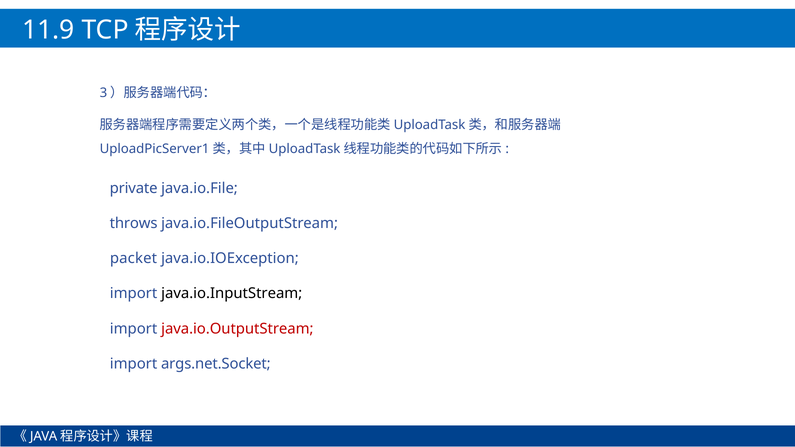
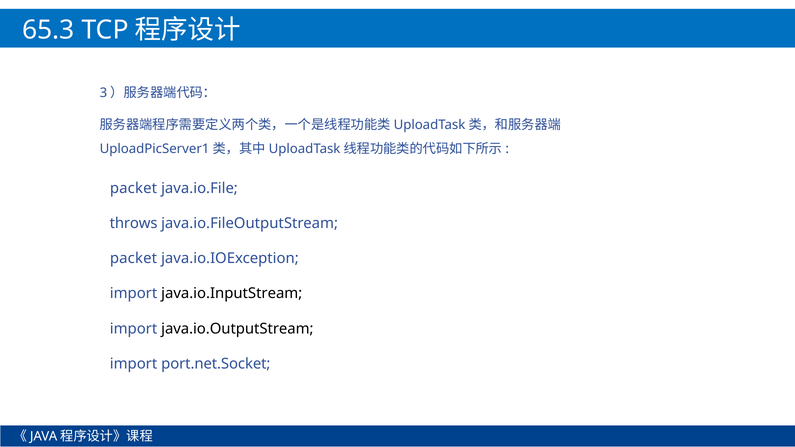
11.9: 11.9 -> 65.3
private at (134, 188): private -> packet
java.io.OutputStream colour: red -> black
args.net.Socket: args.net.Socket -> port.net.Socket
